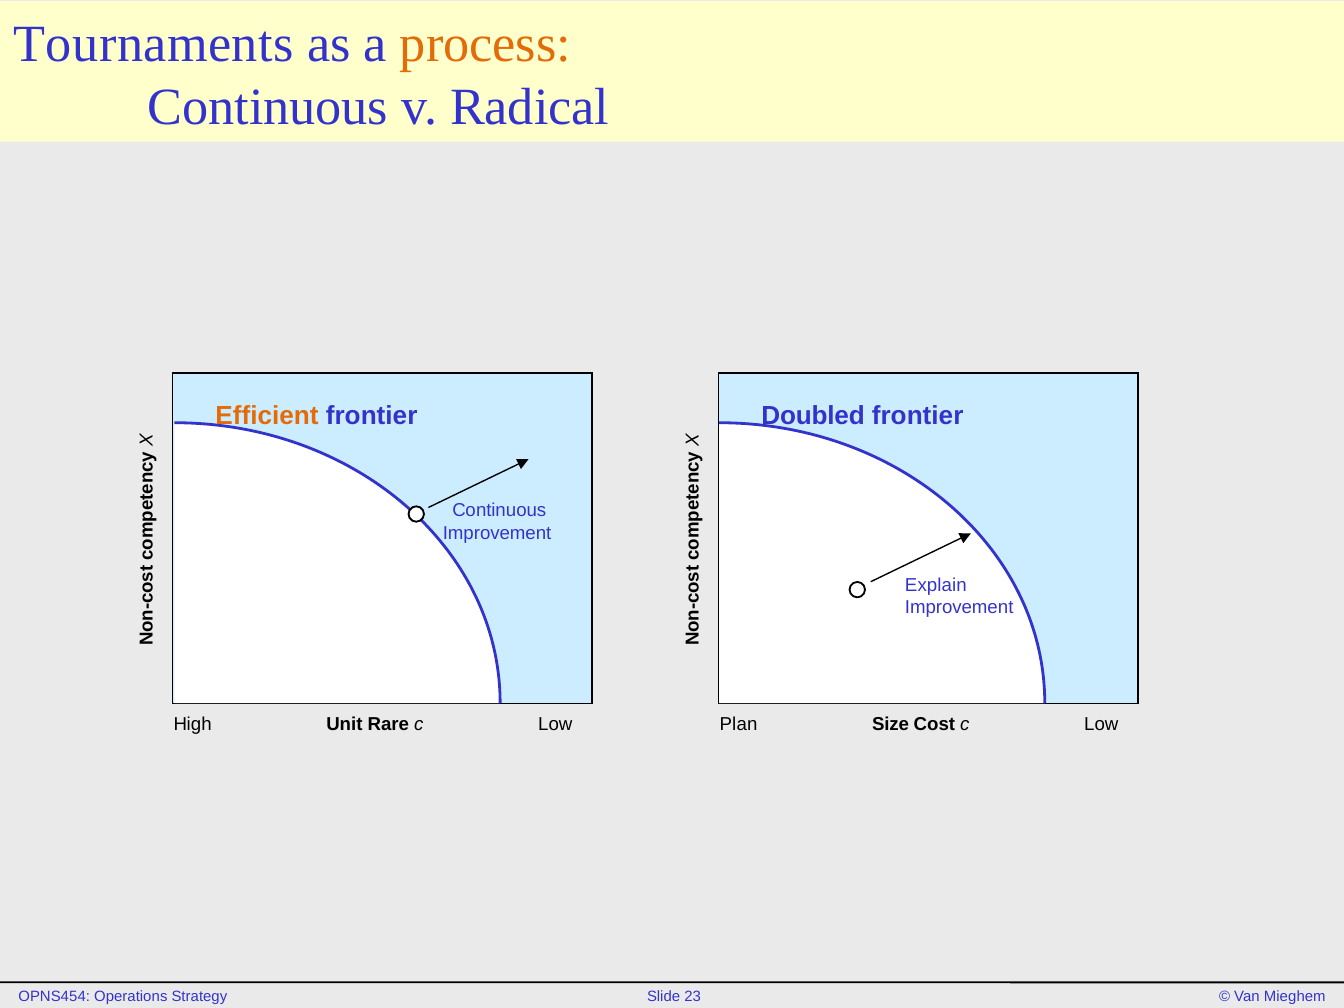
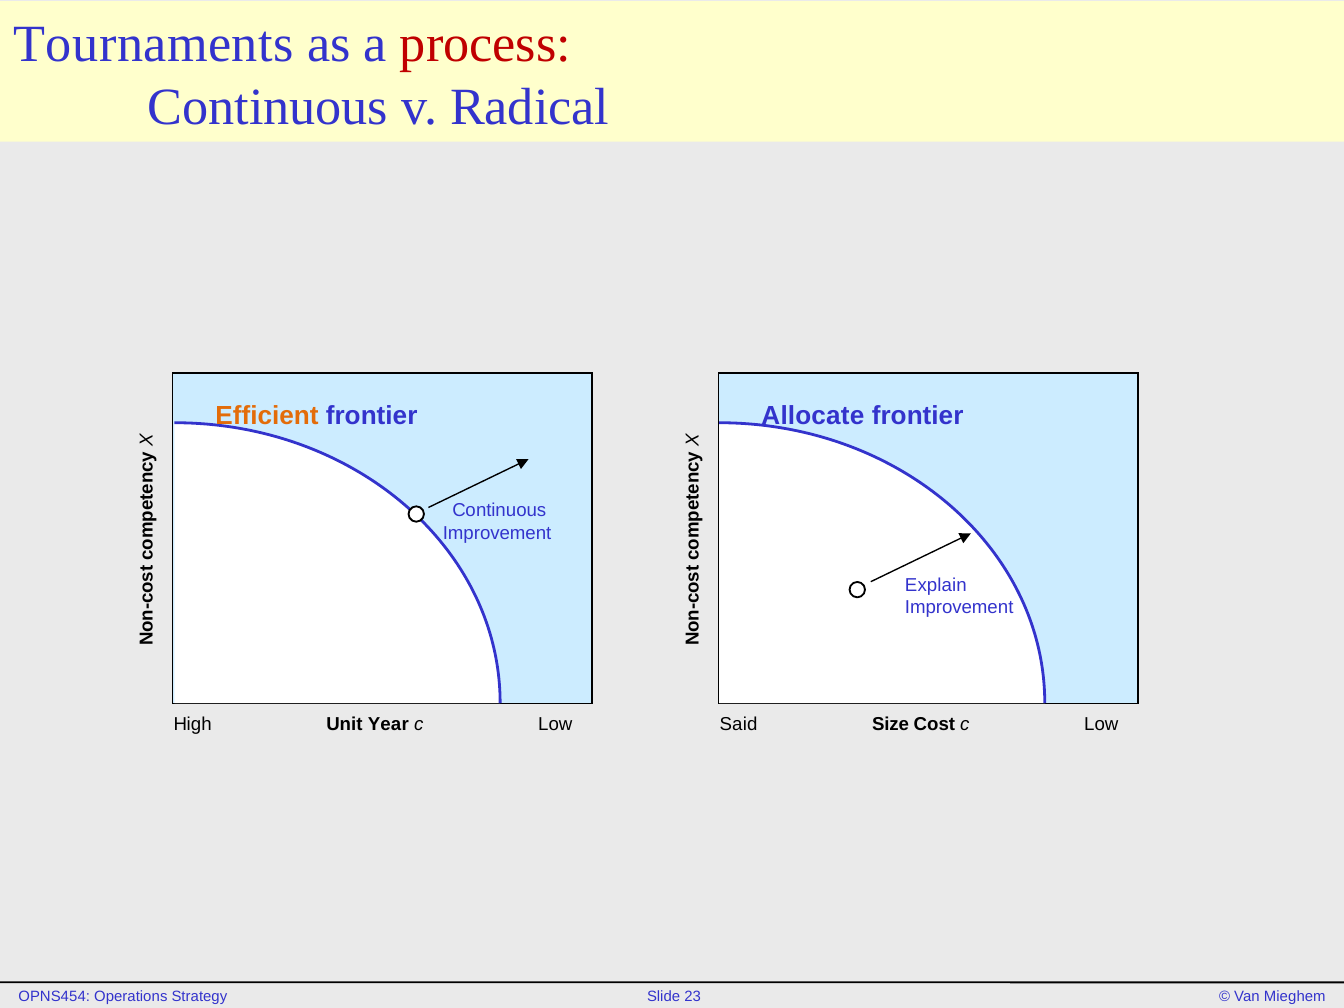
process colour: orange -> red
Doubled: Doubled -> Allocate
Plan: Plan -> Said
Rare: Rare -> Year
